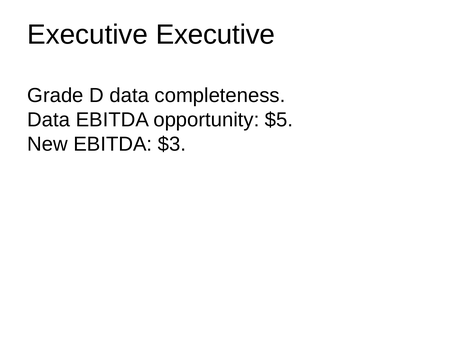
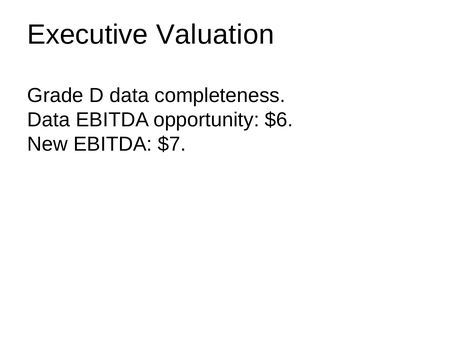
Executive Executive: Executive -> Valuation
$5: $5 -> $6
$3: $3 -> $7
